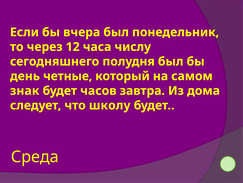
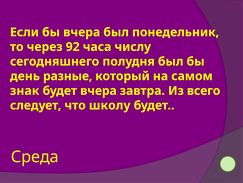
12: 12 -> 92
четные: четные -> разные
будет часов: часов -> вчера
дома: дома -> всего
